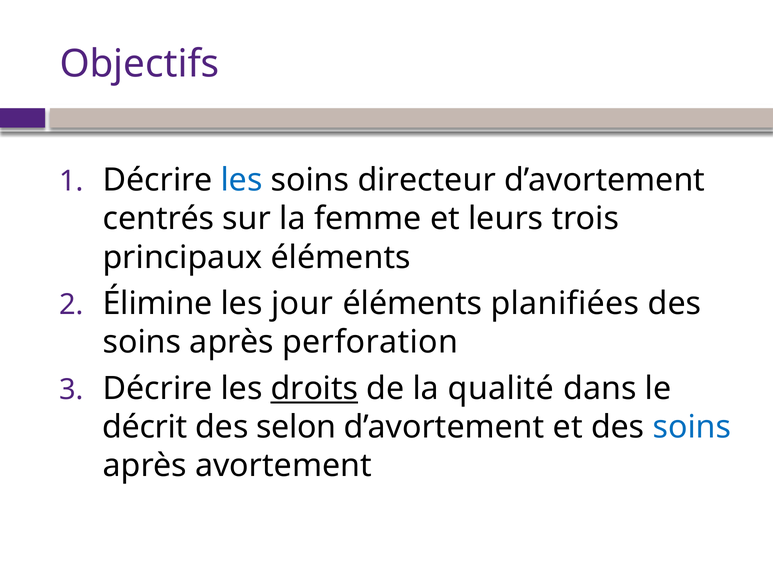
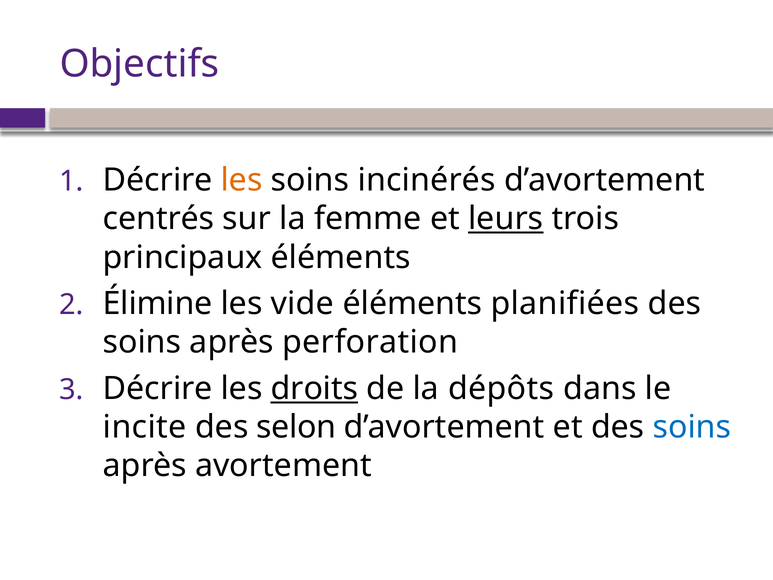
les at (242, 180) colour: blue -> orange
directeur: directeur -> incinérés
leurs underline: none -> present
jour: jour -> vide
qualité: qualité -> dépôts
décrit: décrit -> incite
